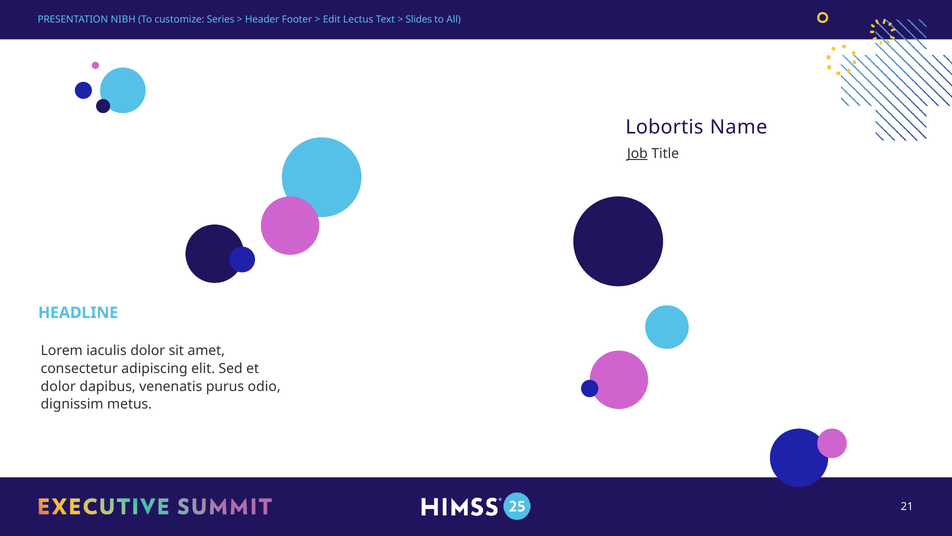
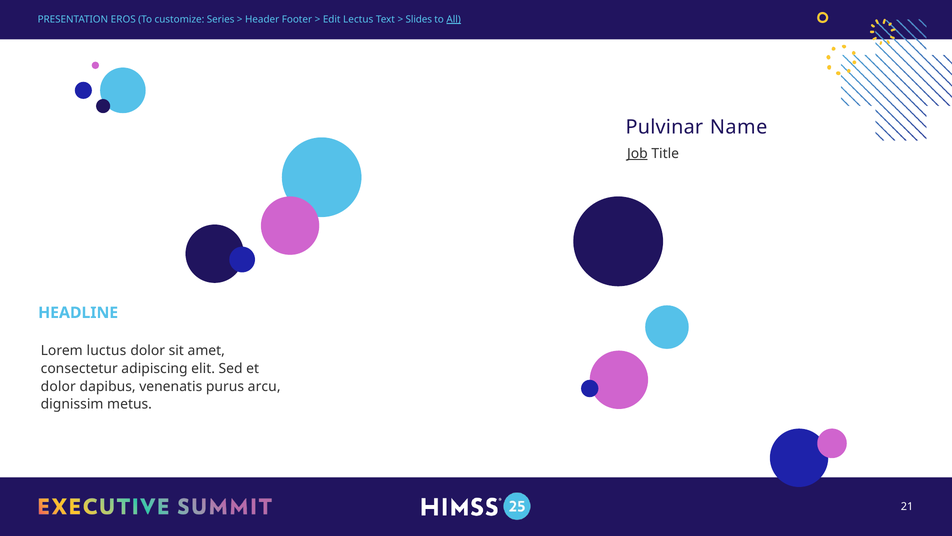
NIBH: NIBH -> EROS
All underline: none -> present
Lobortis: Lobortis -> Pulvinar
iaculis: iaculis -> luctus
odio: odio -> arcu
